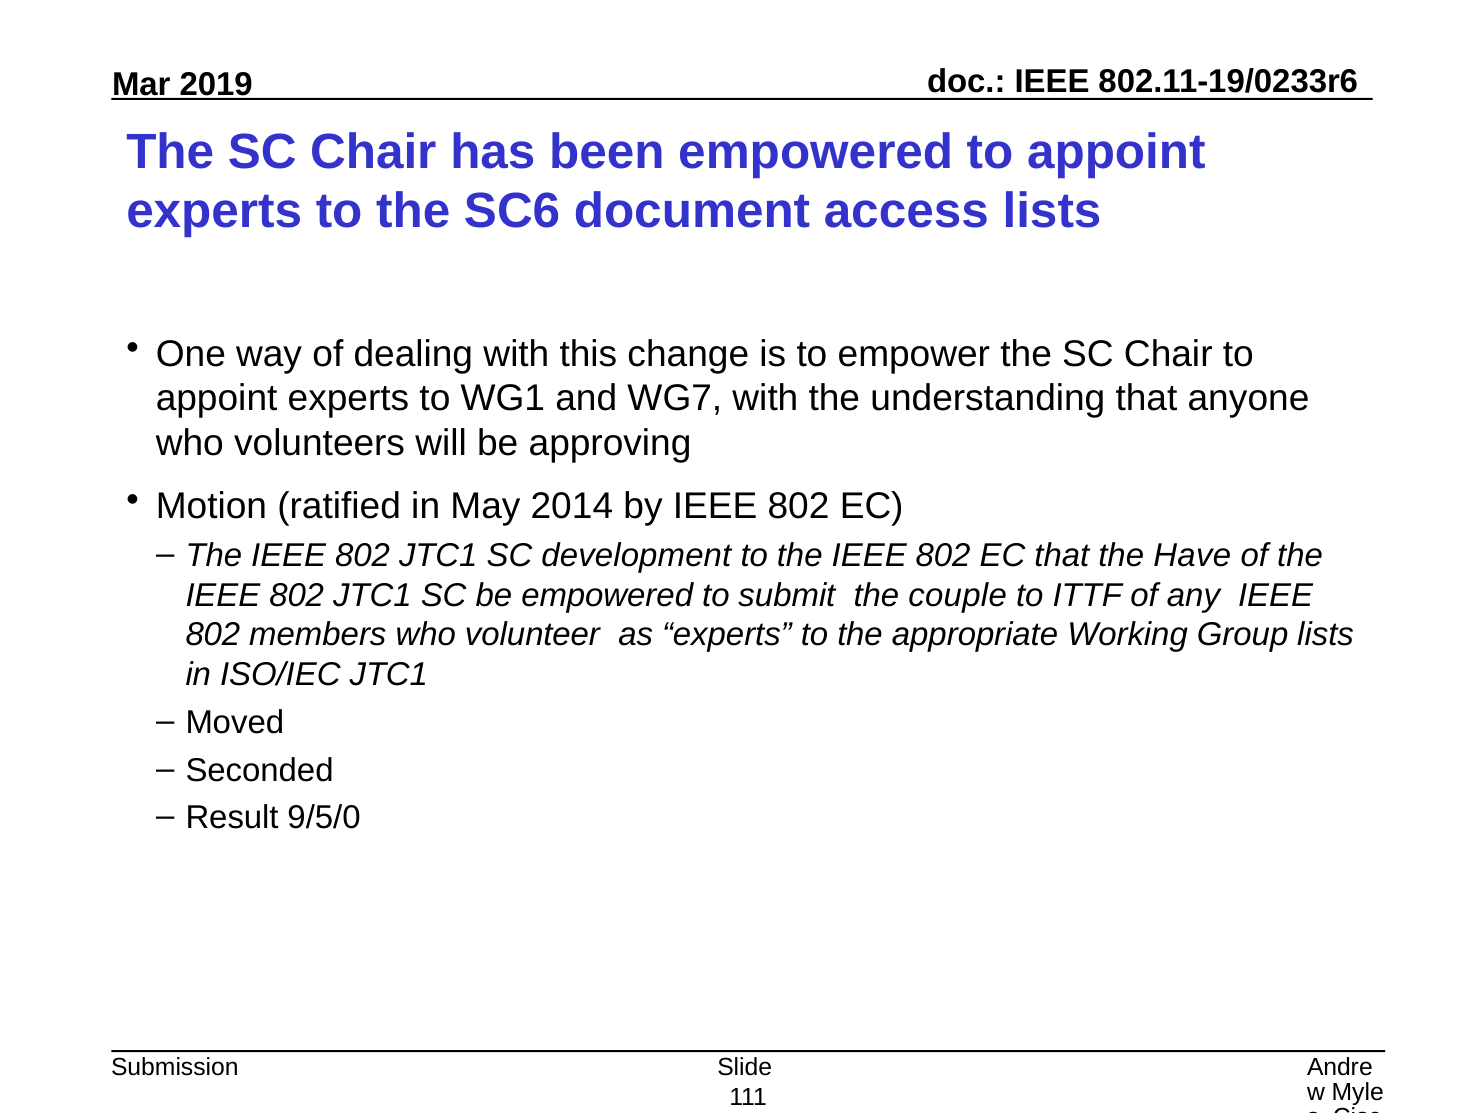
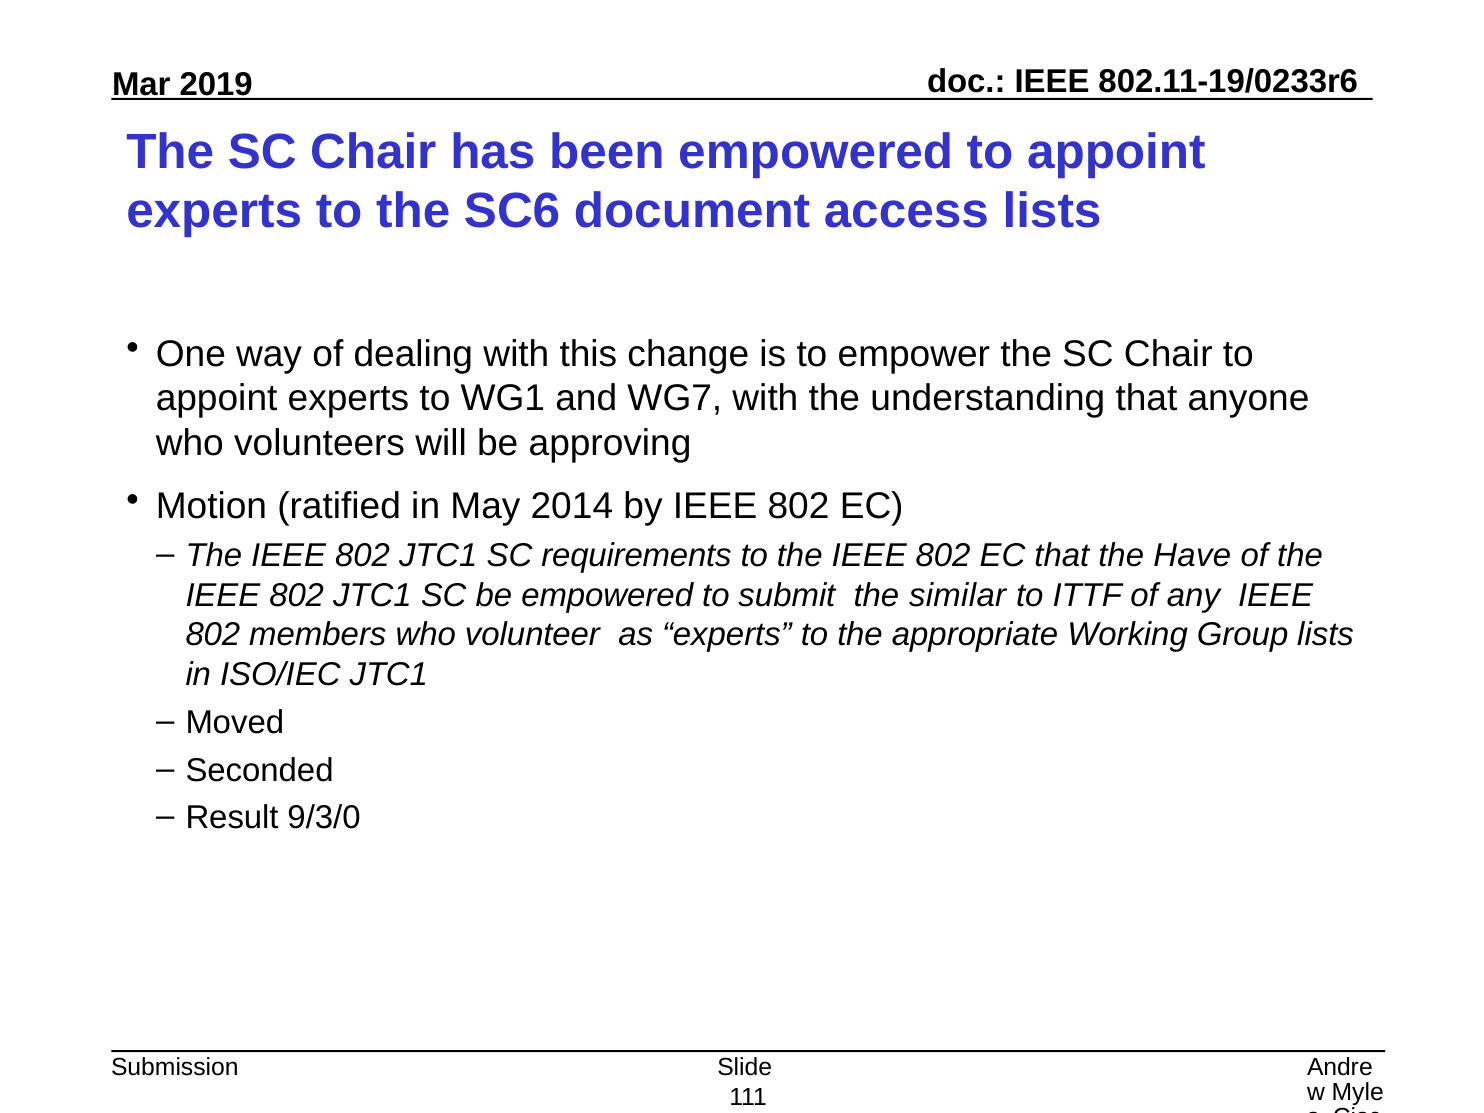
development: development -> requirements
couple: couple -> similar
9/5/0: 9/5/0 -> 9/3/0
